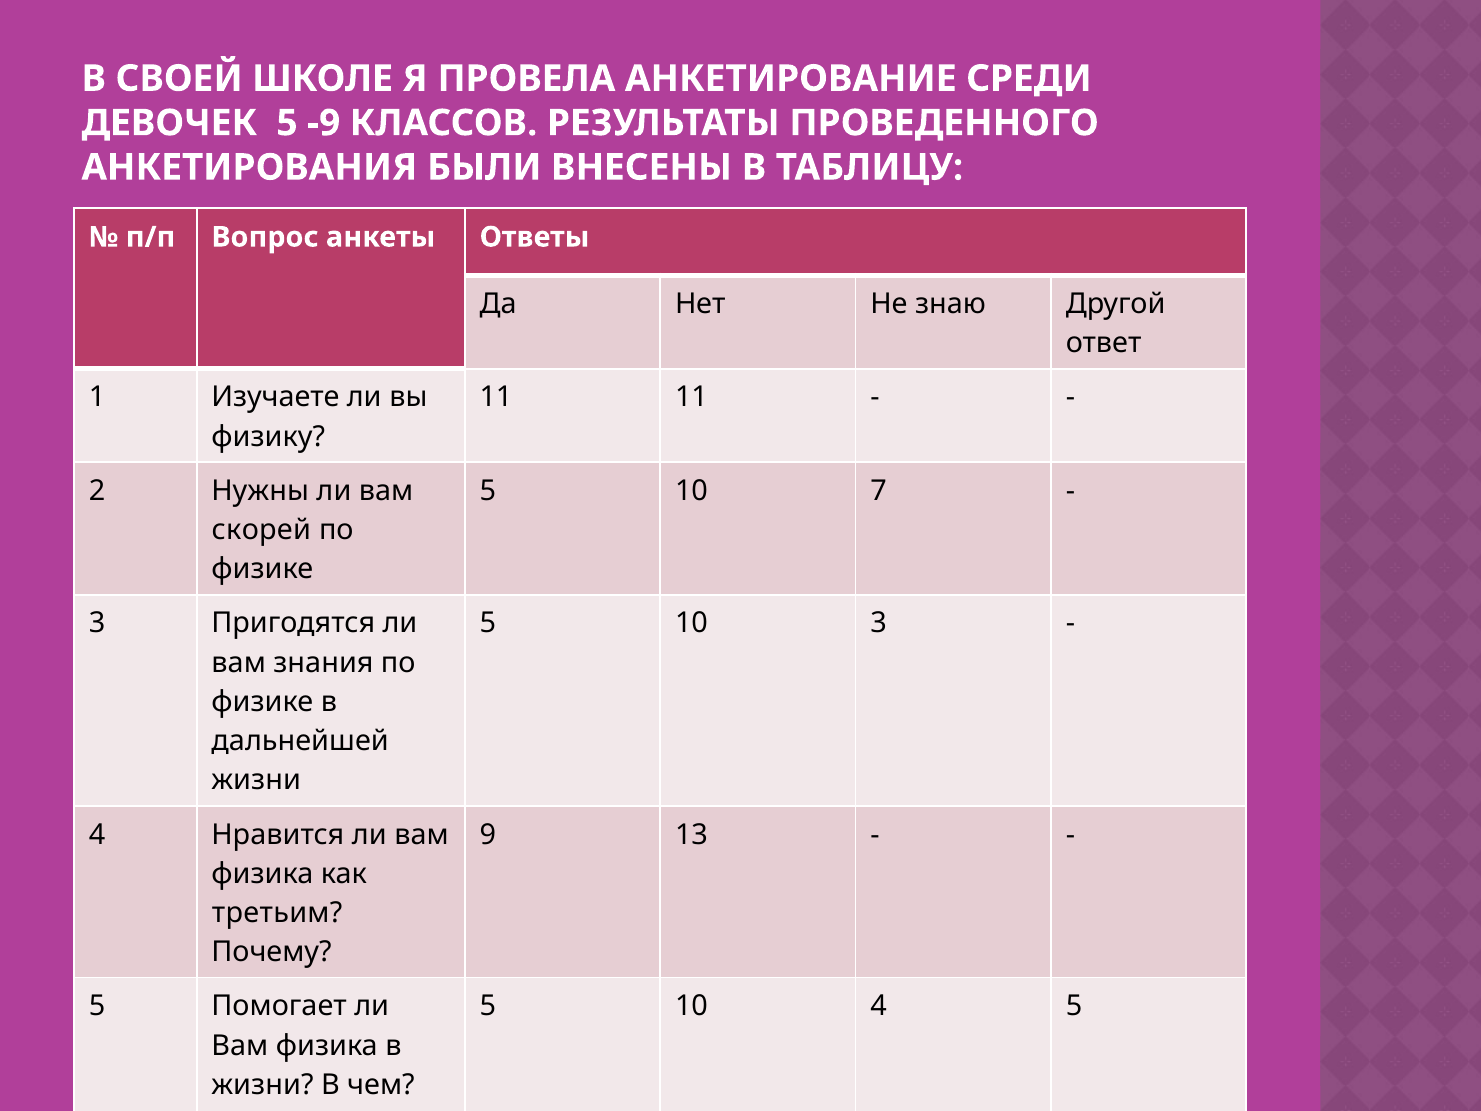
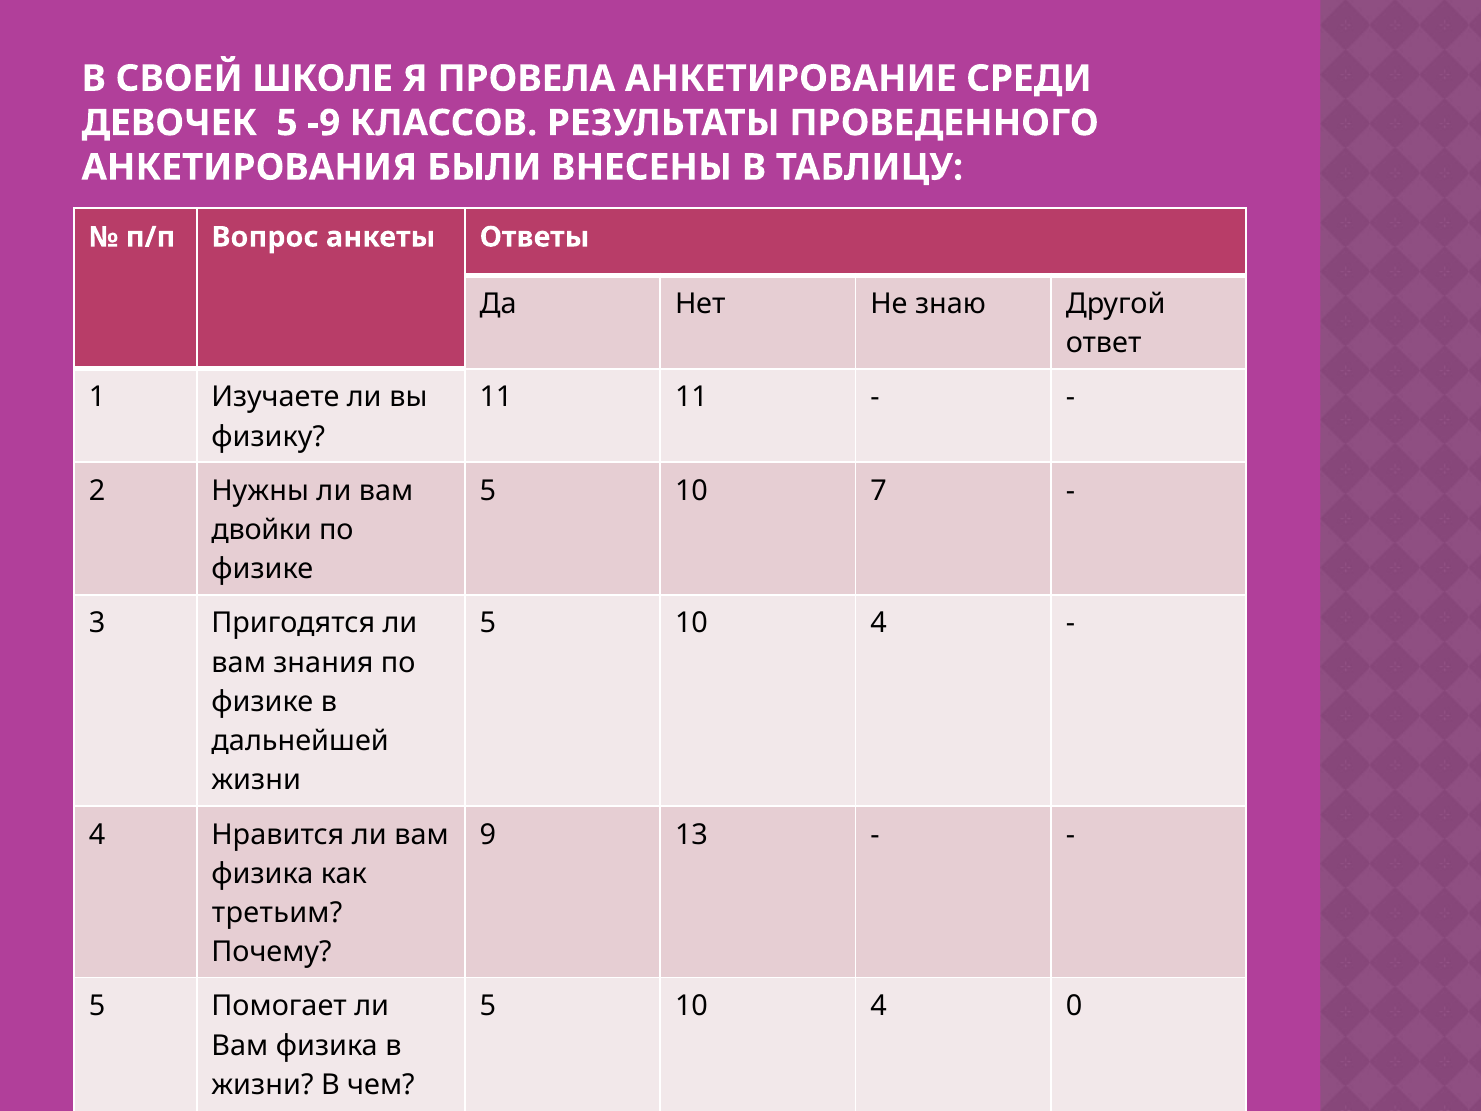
скорей: скорей -> двойки
3 at (879, 623): 3 -> 4
4 5: 5 -> 0
